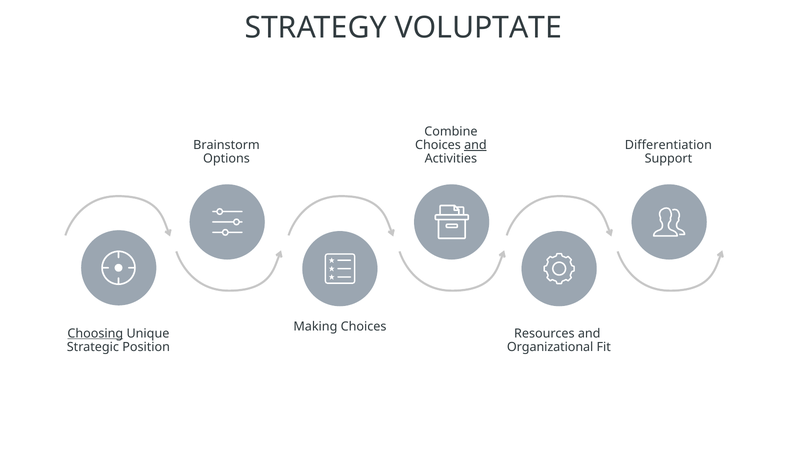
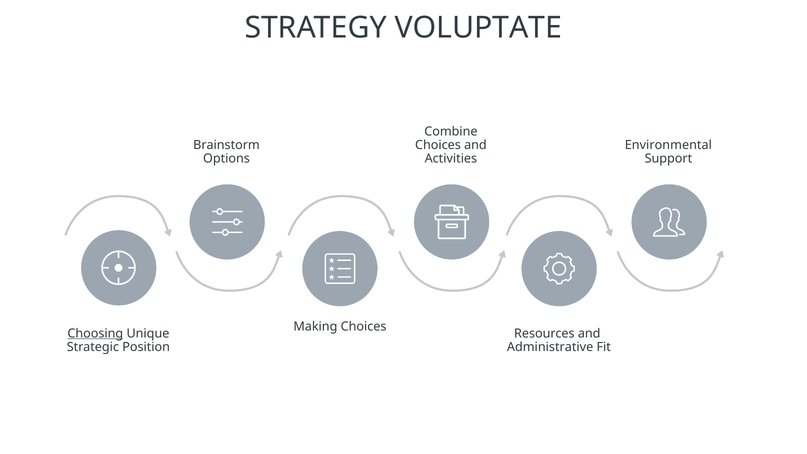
Differentiation: Differentiation -> Environmental
and at (475, 145) underline: present -> none
Organizational: Organizational -> Administrative
